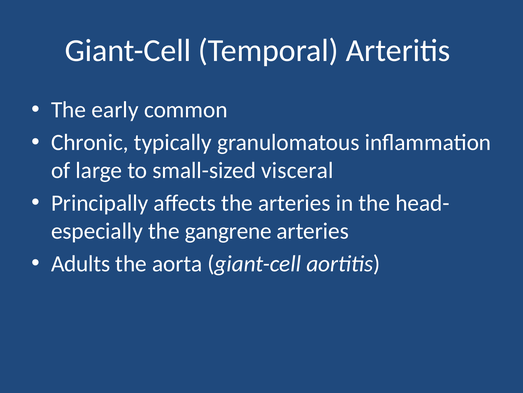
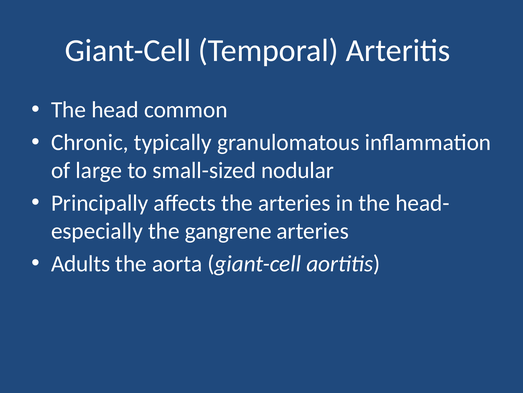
early: early -> head
visceral: visceral -> nodular
